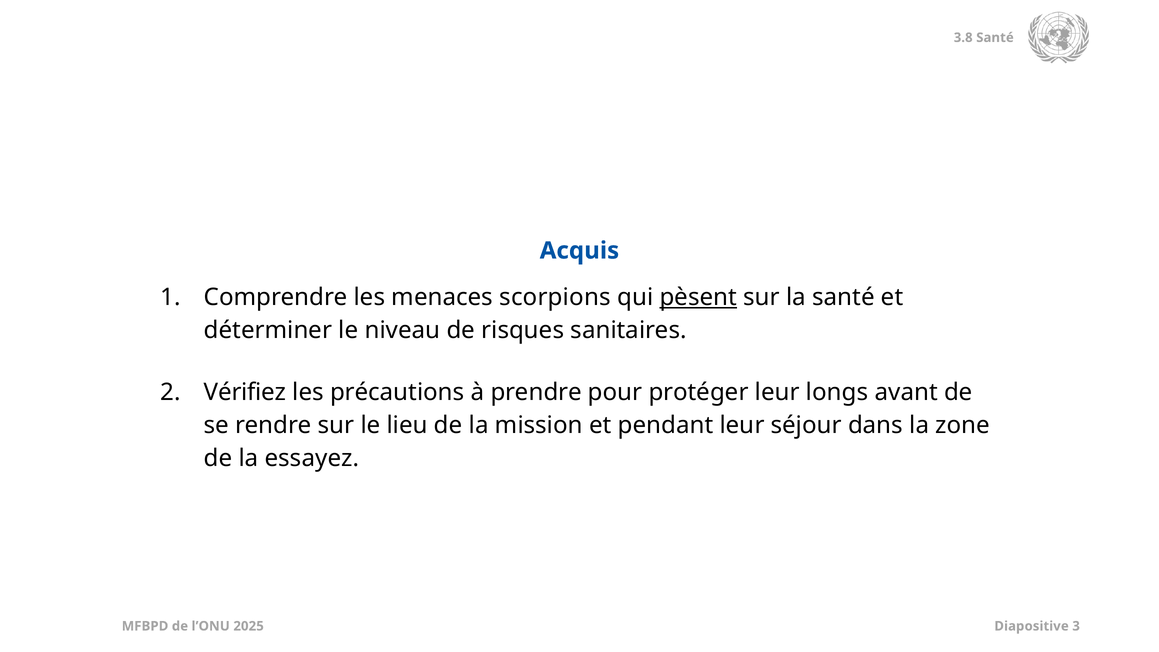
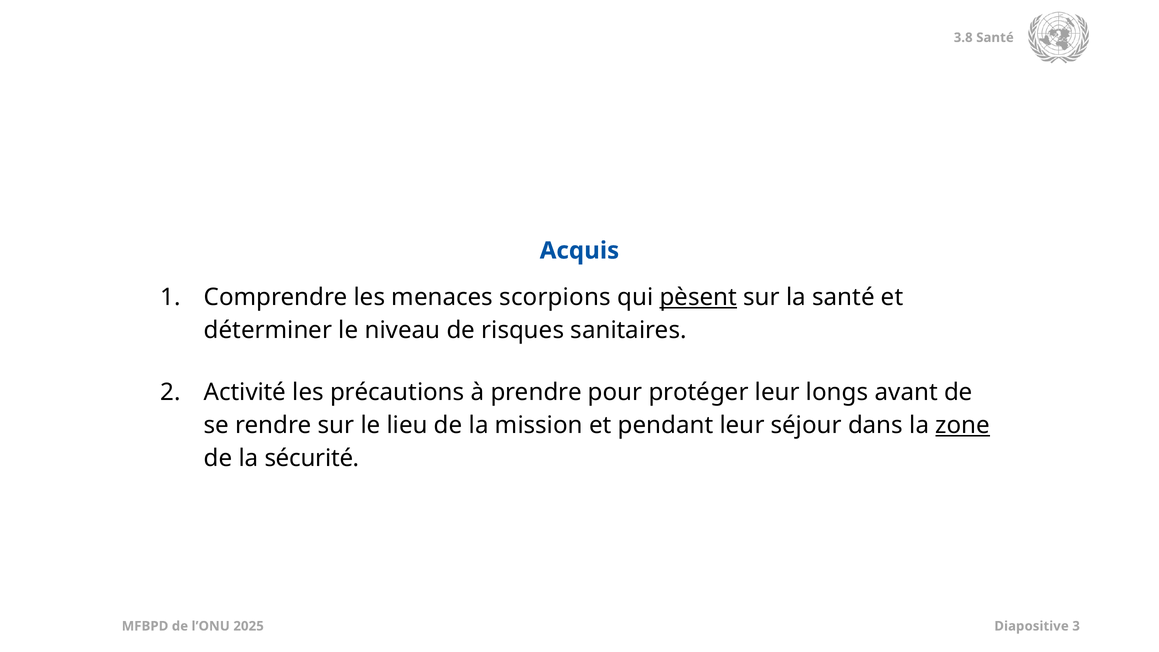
Vérifiez: Vérifiez -> Activité
zone underline: none -> present
essayez: essayez -> sécurité
